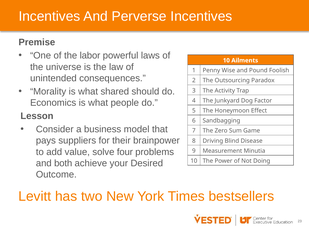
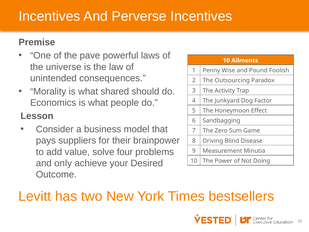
labor: labor -> pave
both: both -> only
